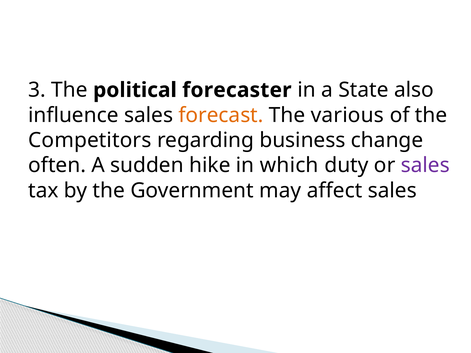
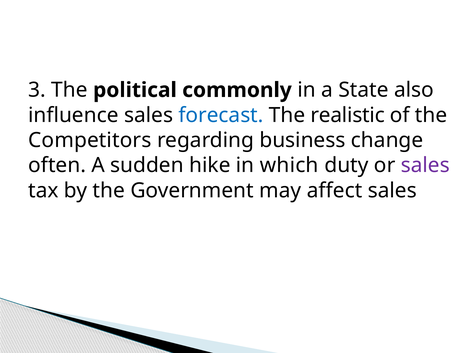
forecaster: forecaster -> commonly
forecast colour: orange -> blue
various: various -> realistic
